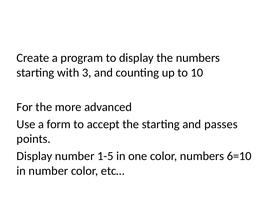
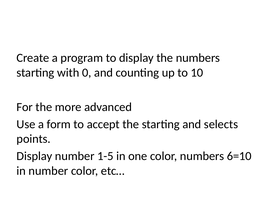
3: 3 -> 0
passes: passes -> selects
